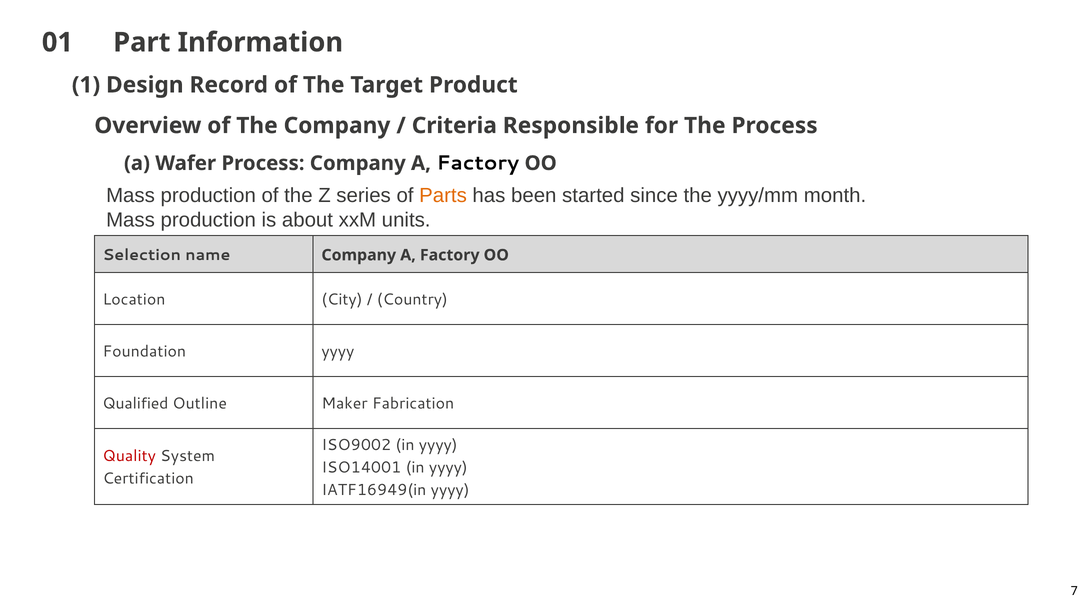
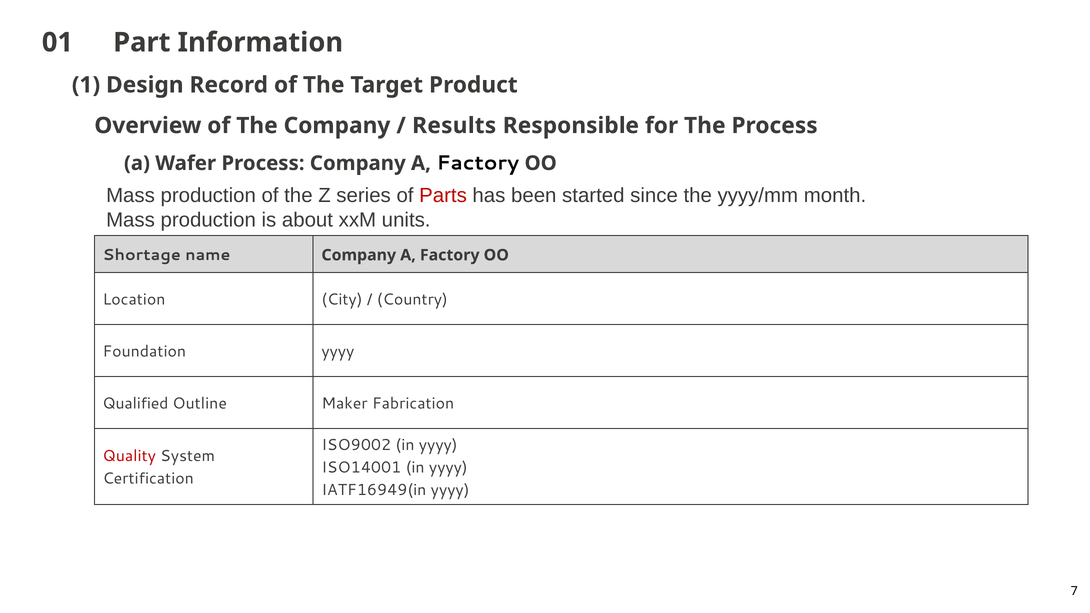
Criteria: Criteria -> Results
Parts colour: orange -> red
Selection: Selection -> Shortage
